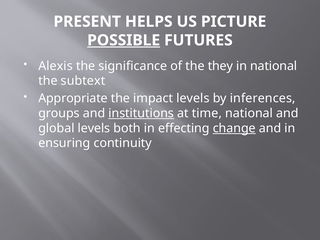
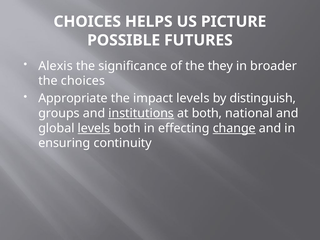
PRESENT at (87, 22): PRESENT -> CHOICES
POSSIBLE underline: present -> none
in national: national -> broader
the subtext: subtext -> choices
inferences: inferences -> distinguish
at time: time -> both
levels at (94, 128) underline: none -> present
